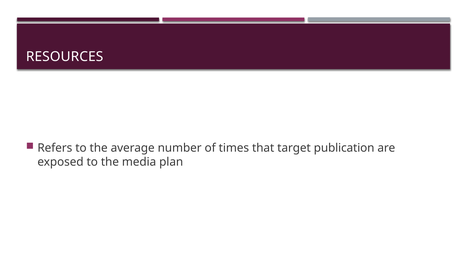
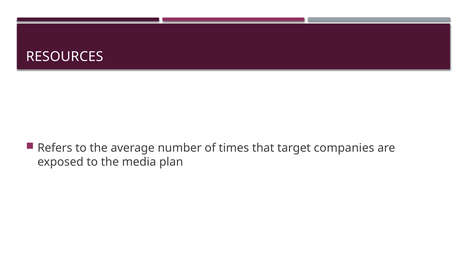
publication: publication -> companies
